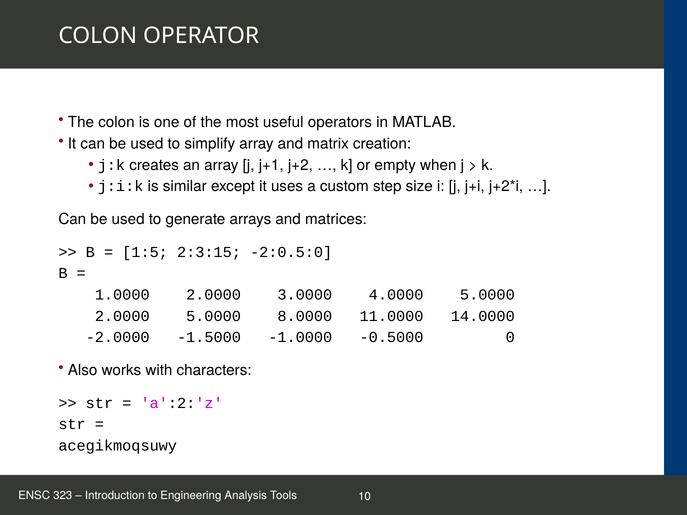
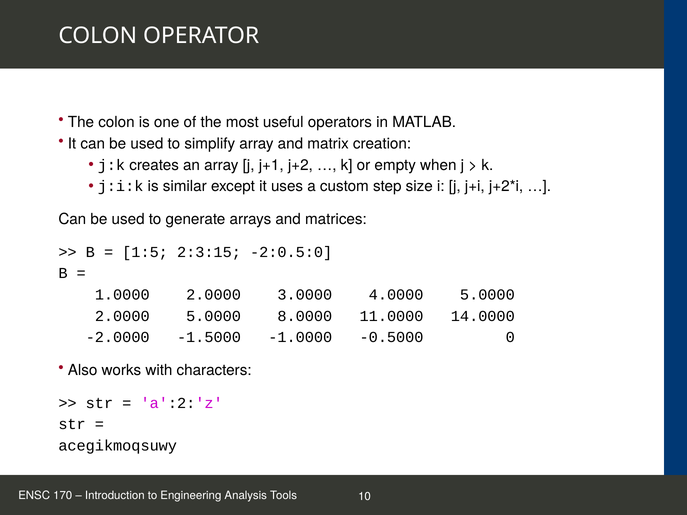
323: 323 -> 170
